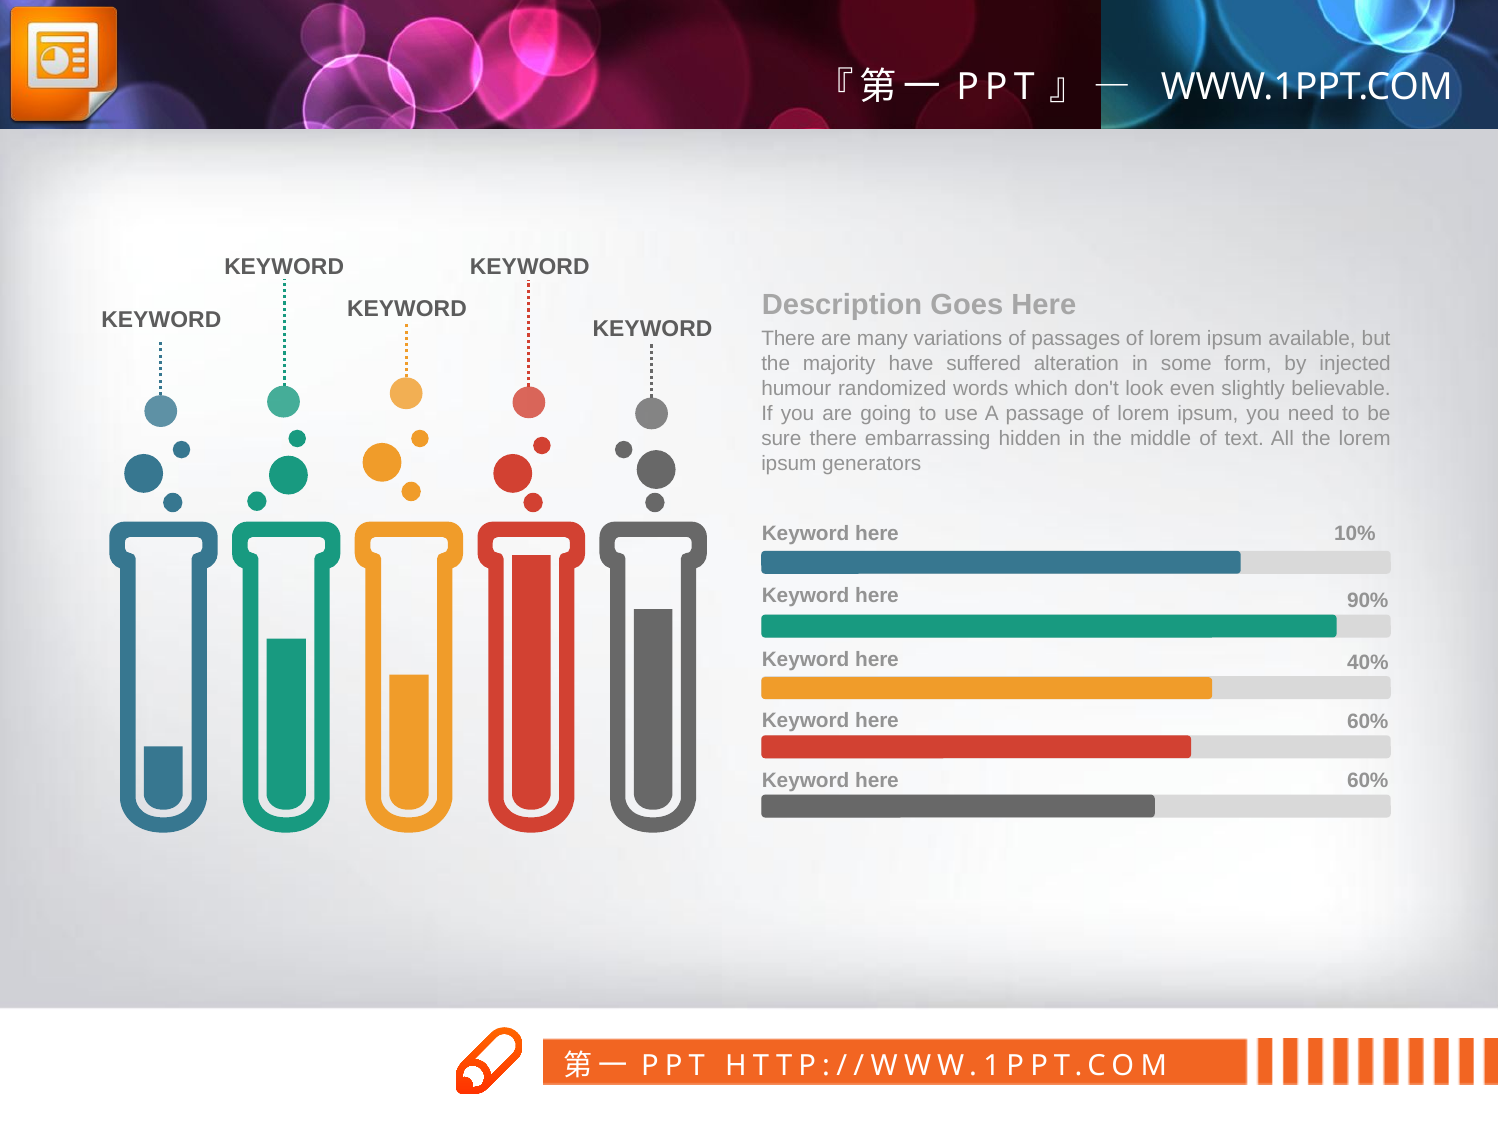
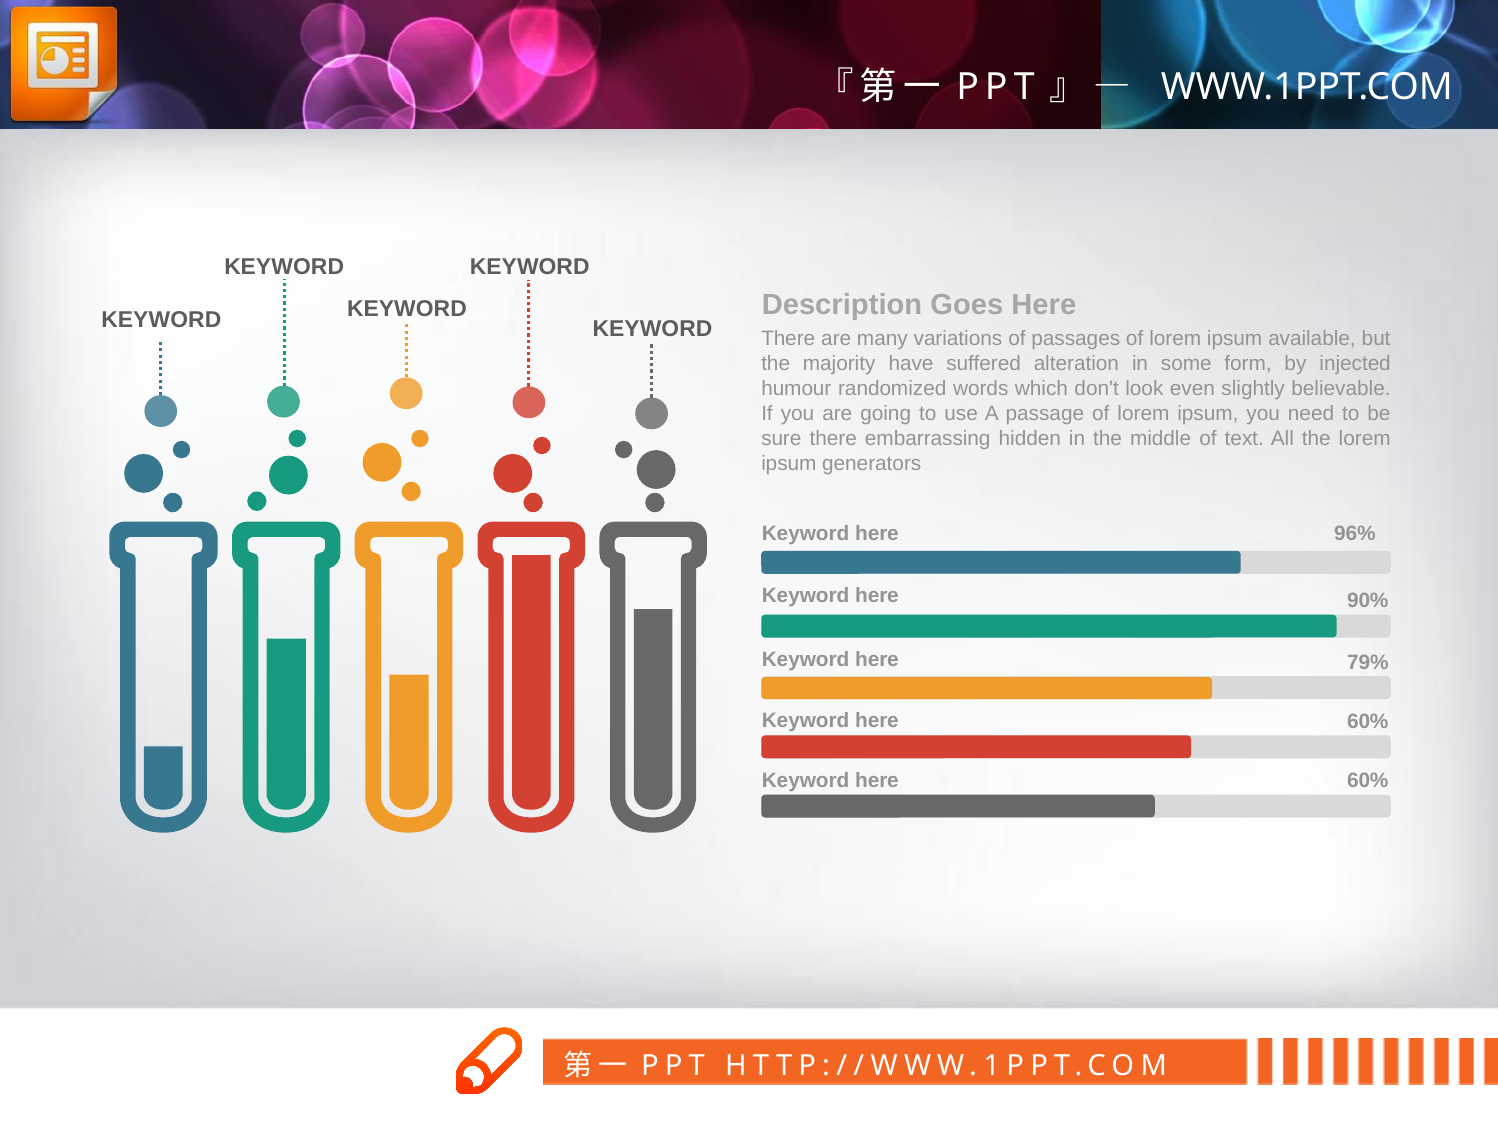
10%: 10% -> 96%
40%: 40% -> 79%
